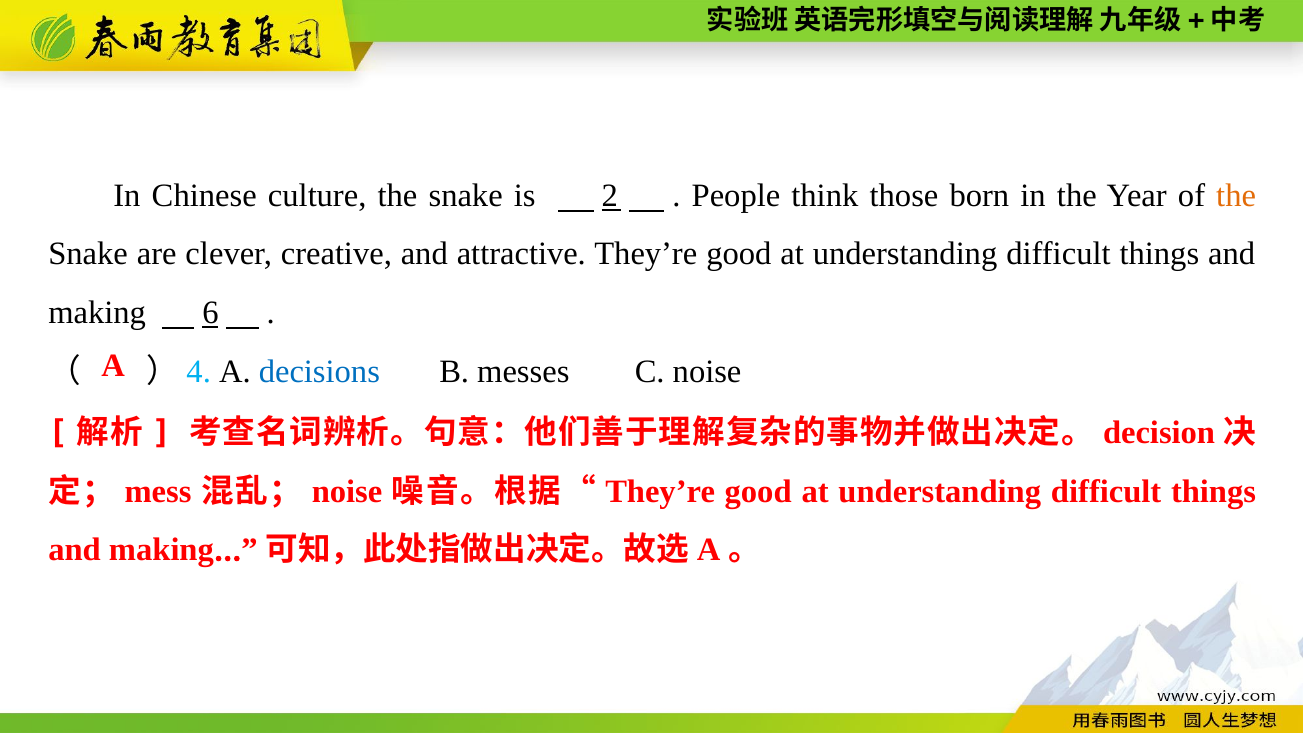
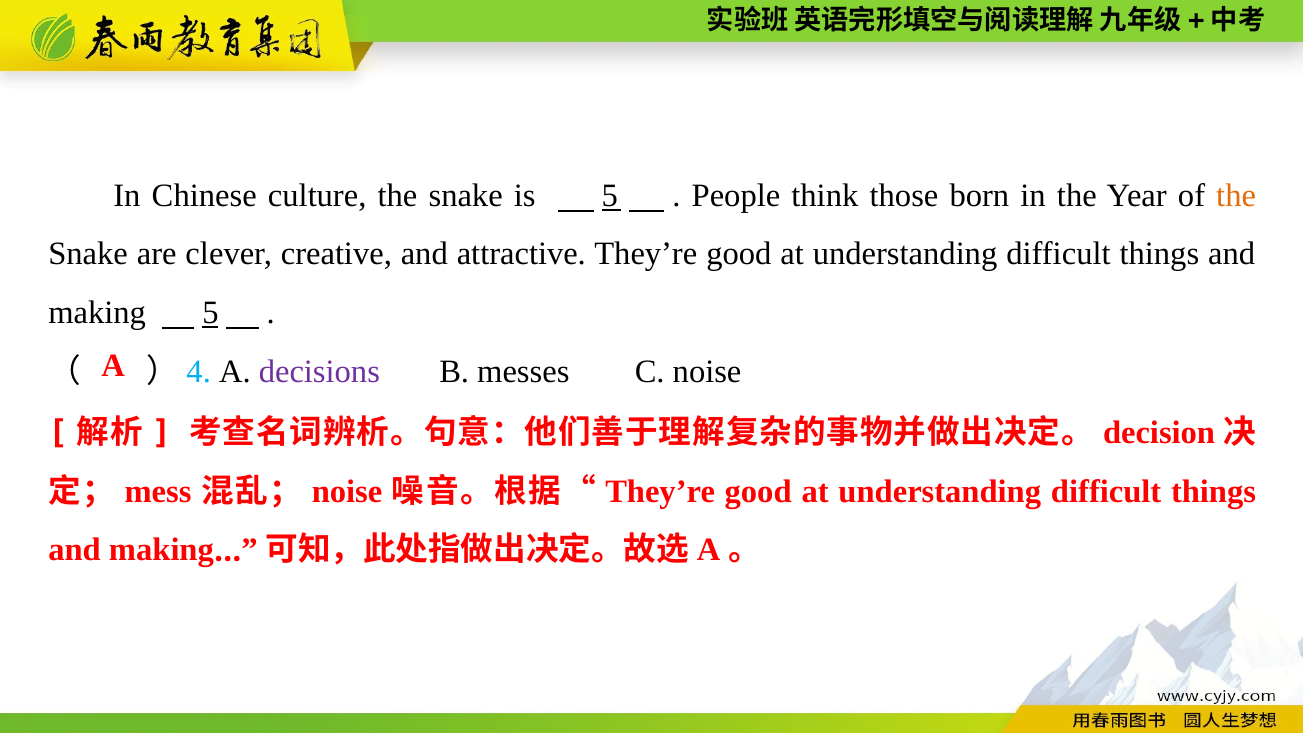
is 2: 2 -> 5
making 6: 6 -> 5
decisions colour: blue -> purple
